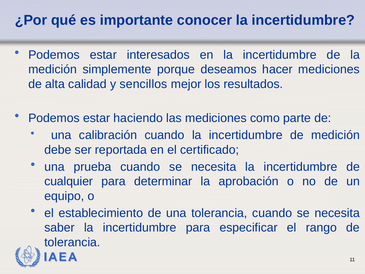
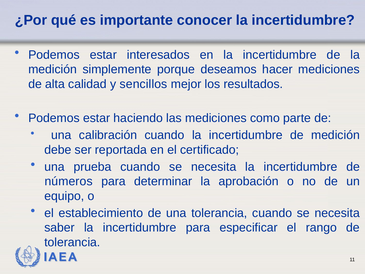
cualquier: cualquier -> números
